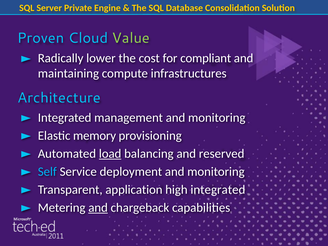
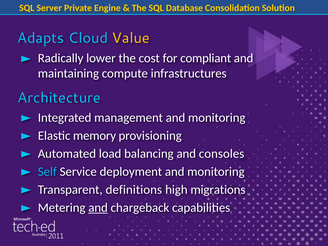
Proven: Proven -> Adapts
Value colour: light green -> yellow
load underline: present -> none
reserved: reserved -> consoles
application: application -> definitions
high integrated: integrated -> migrations
